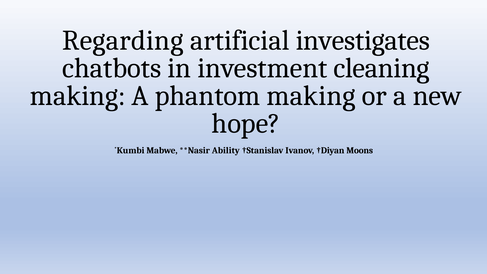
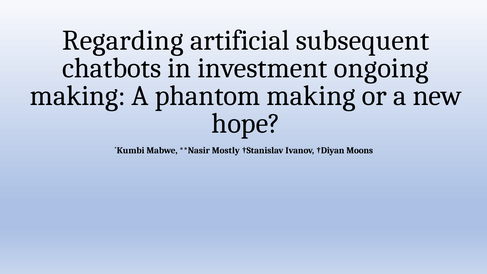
investigates: investigates -> subsequent
cleaning: cleaning -> ongoing
Ability: Ability -> Mostly
